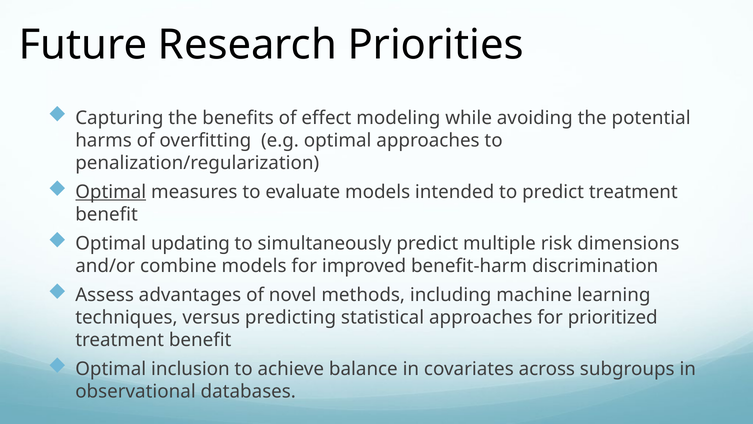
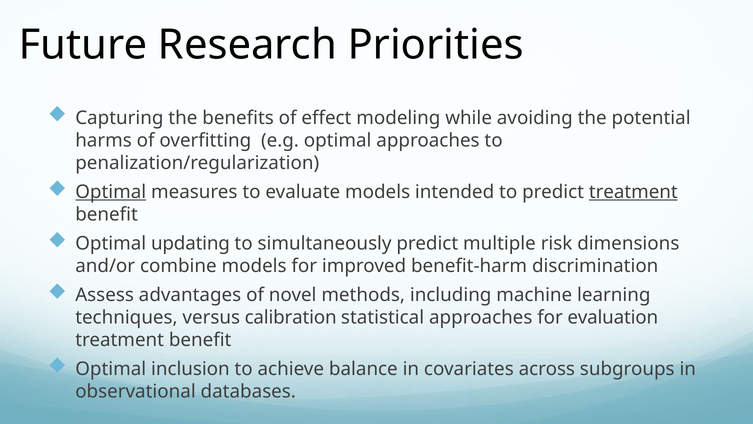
treatment at (633, 192) underline: none -> present
predicting: predicting -> calibration
prioritized: prioritized -> evaluation
